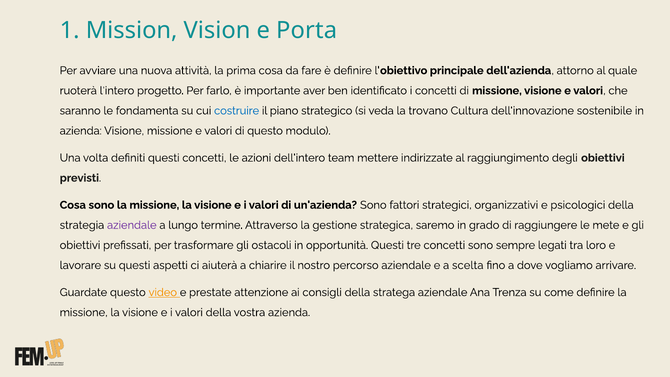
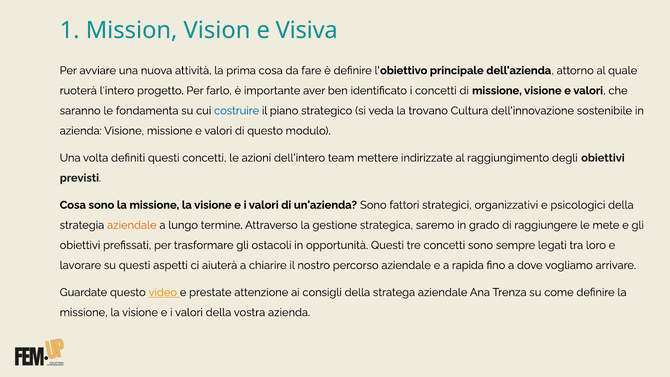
Porta: Porta -> Visiva
aziendale at (132, 225) colour: purple -> orange
scelta: scelta -> rapida
